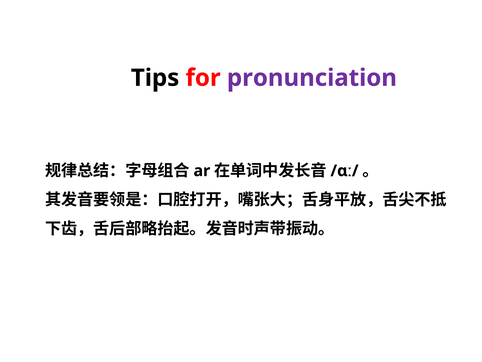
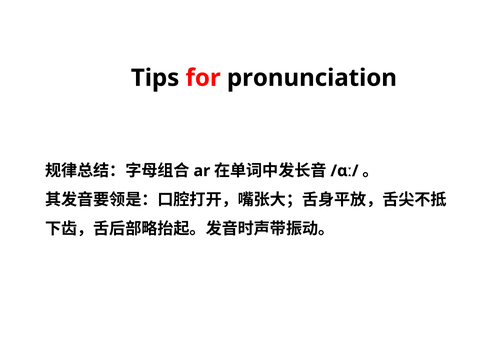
pronunciation colour: purple -> black
